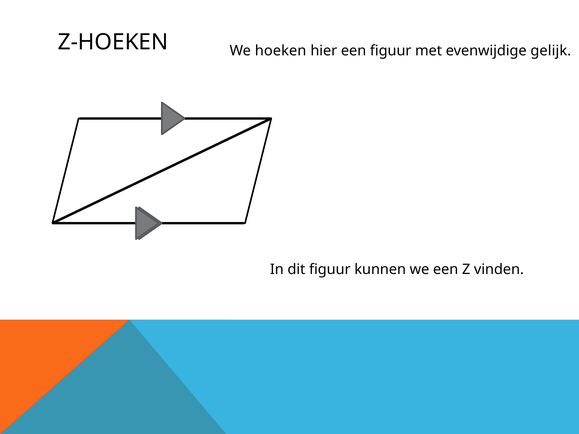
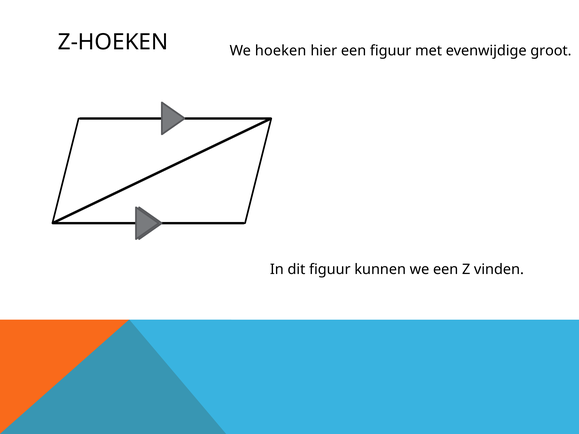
gelijk: gelijk -> groot
